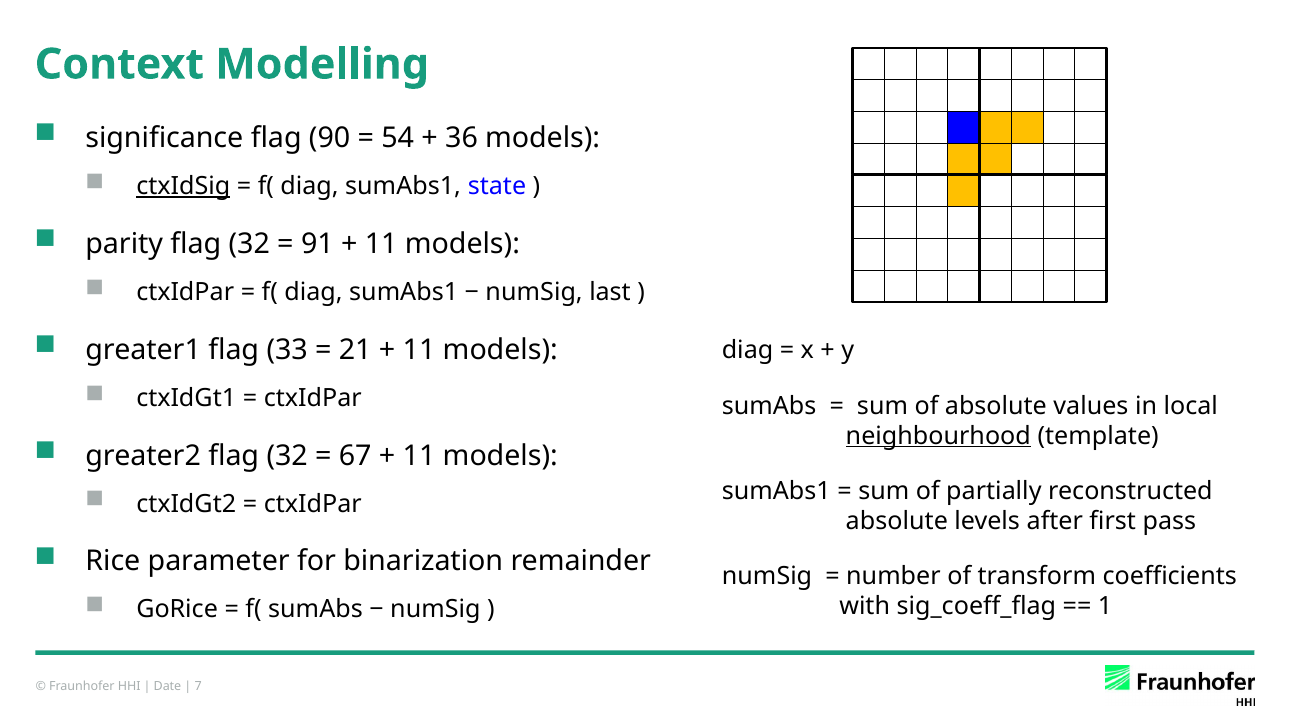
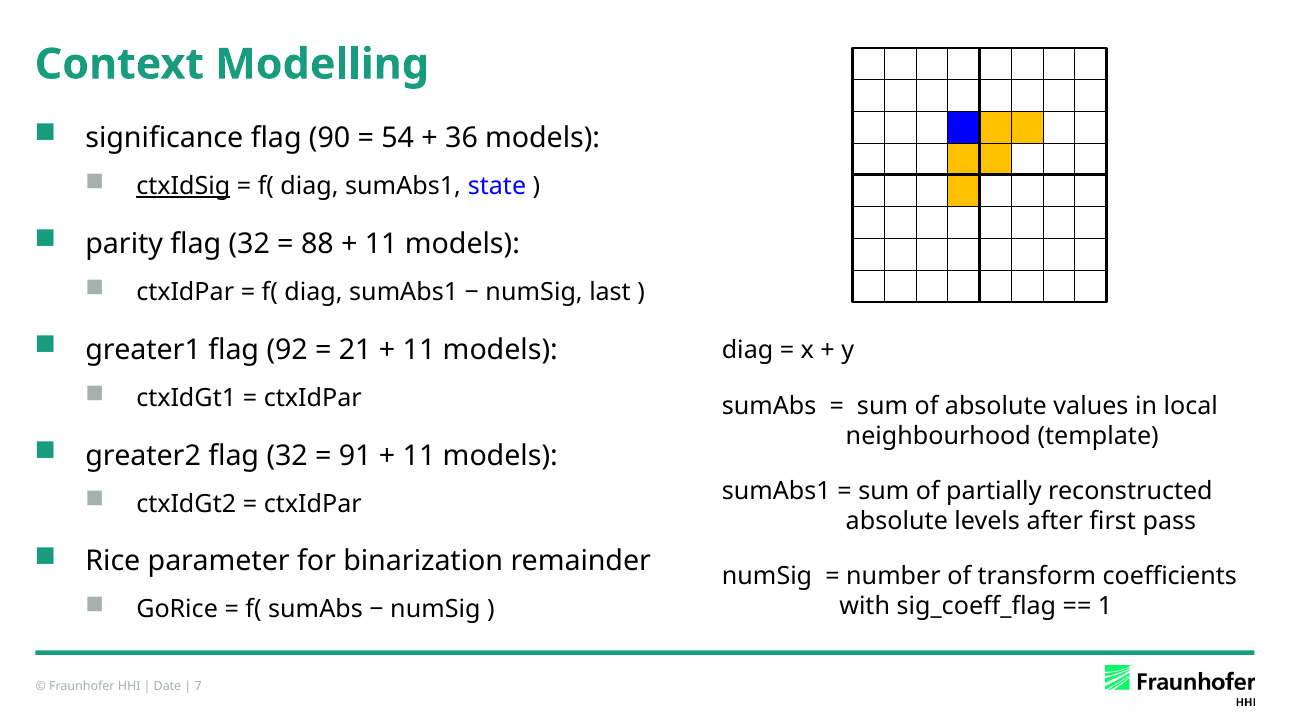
91: 91 -> 88
33: 33 -> 92
neighbourhood underline: present -> none
67: 67 -> 91
